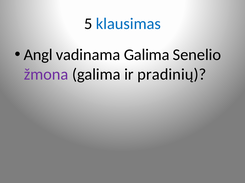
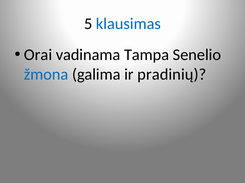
Angl: Angl -> Orai
vadinama Galima: Galima -> Tampa
žmona colour: purple -> blue
